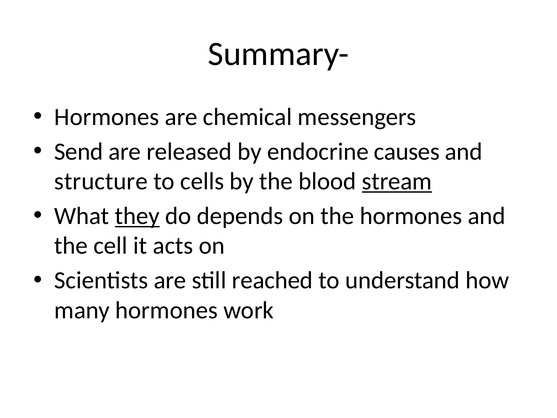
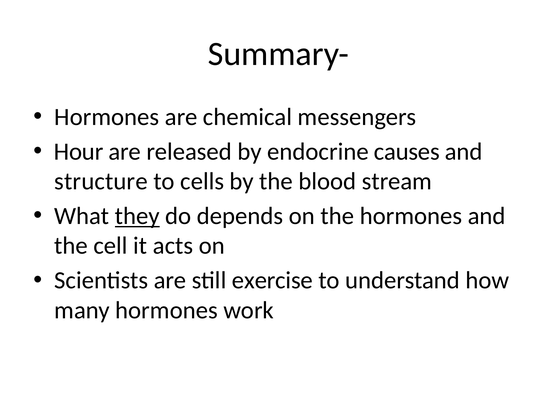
Send: Send -> Hour
stream underline: present -> none
reached: reached -> exercise
